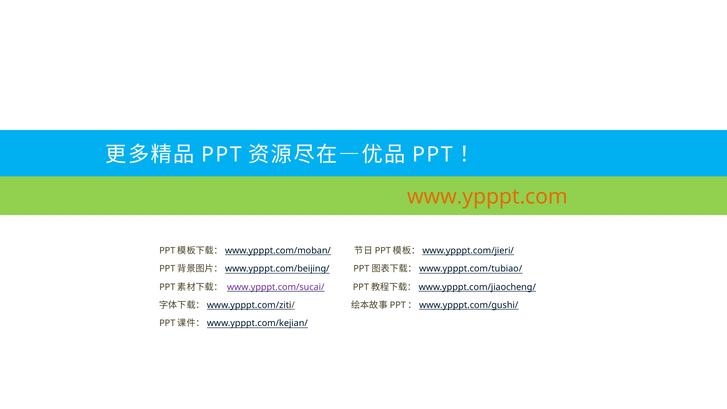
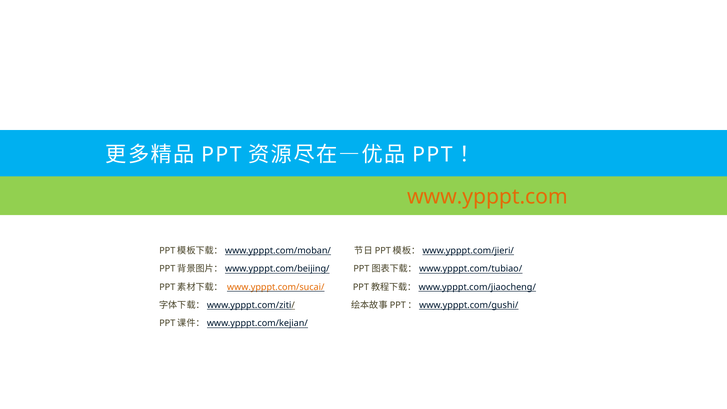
www.ypppt.com/sucai/ colour: purple -> orange
